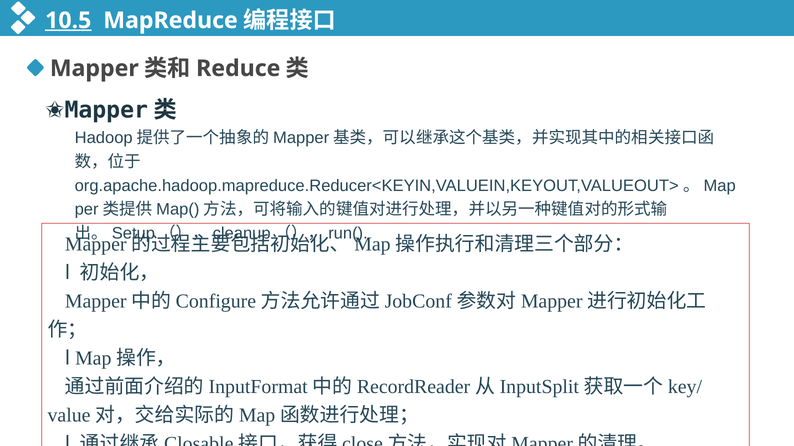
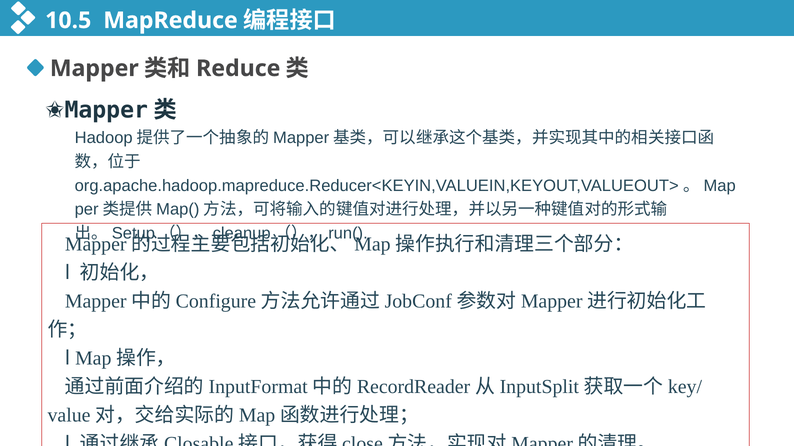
10.5 underline: present -> none
